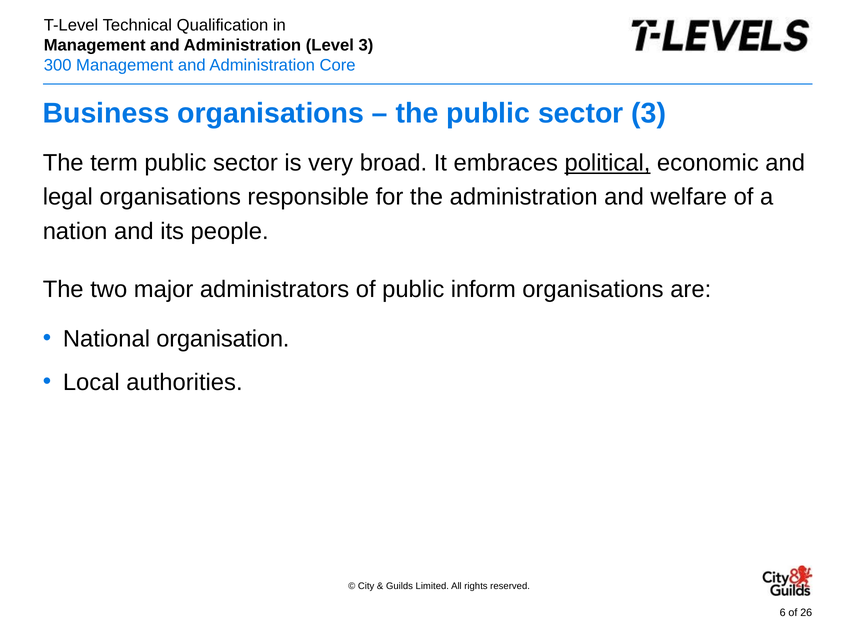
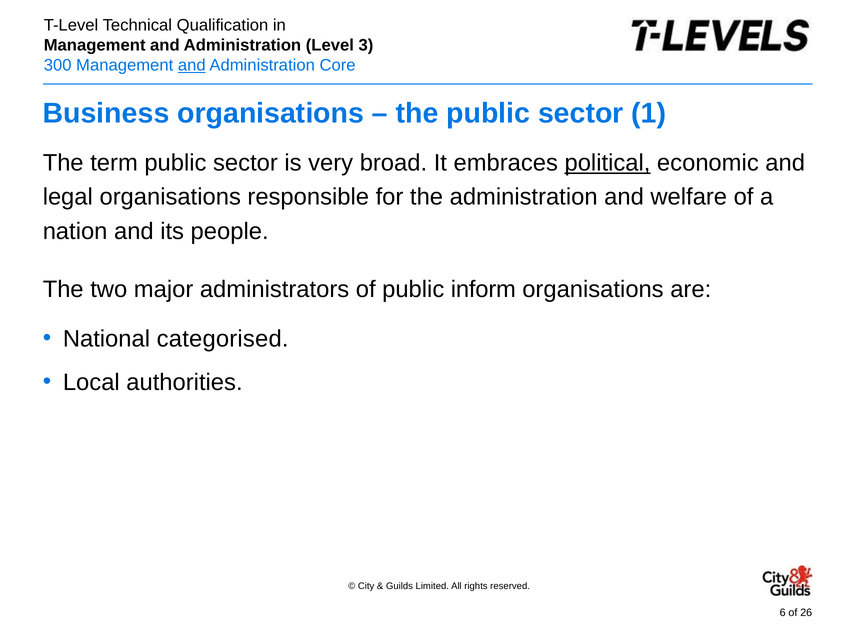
and at (192, 65) underline: none -> present
sector 3: 3 -> 1
organisation: organisation -> categorised
